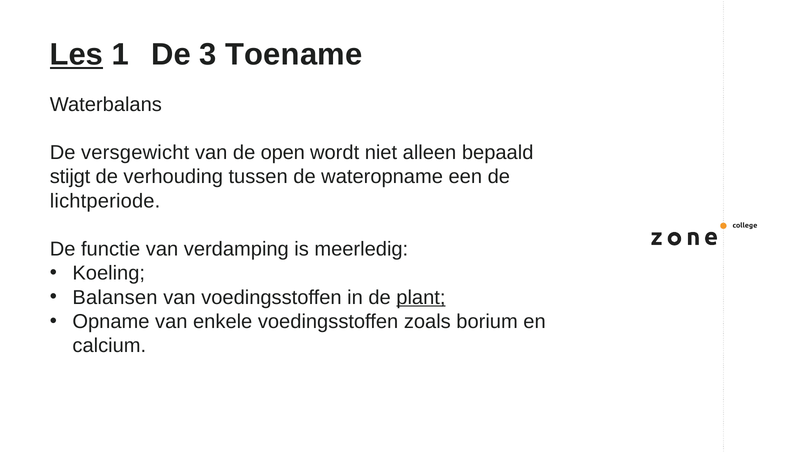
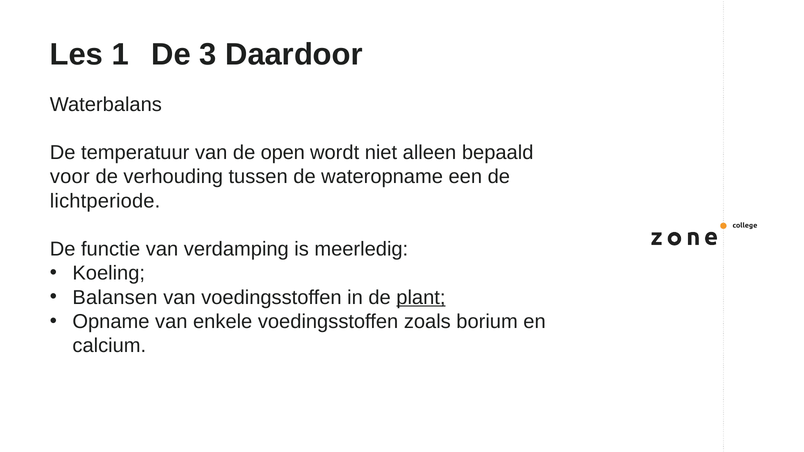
Les underline: present -> none
Toename: Toename -> Daardoor
versgewicht: versgewicht -> temperatuur
stijgt: stijgt -> voor
